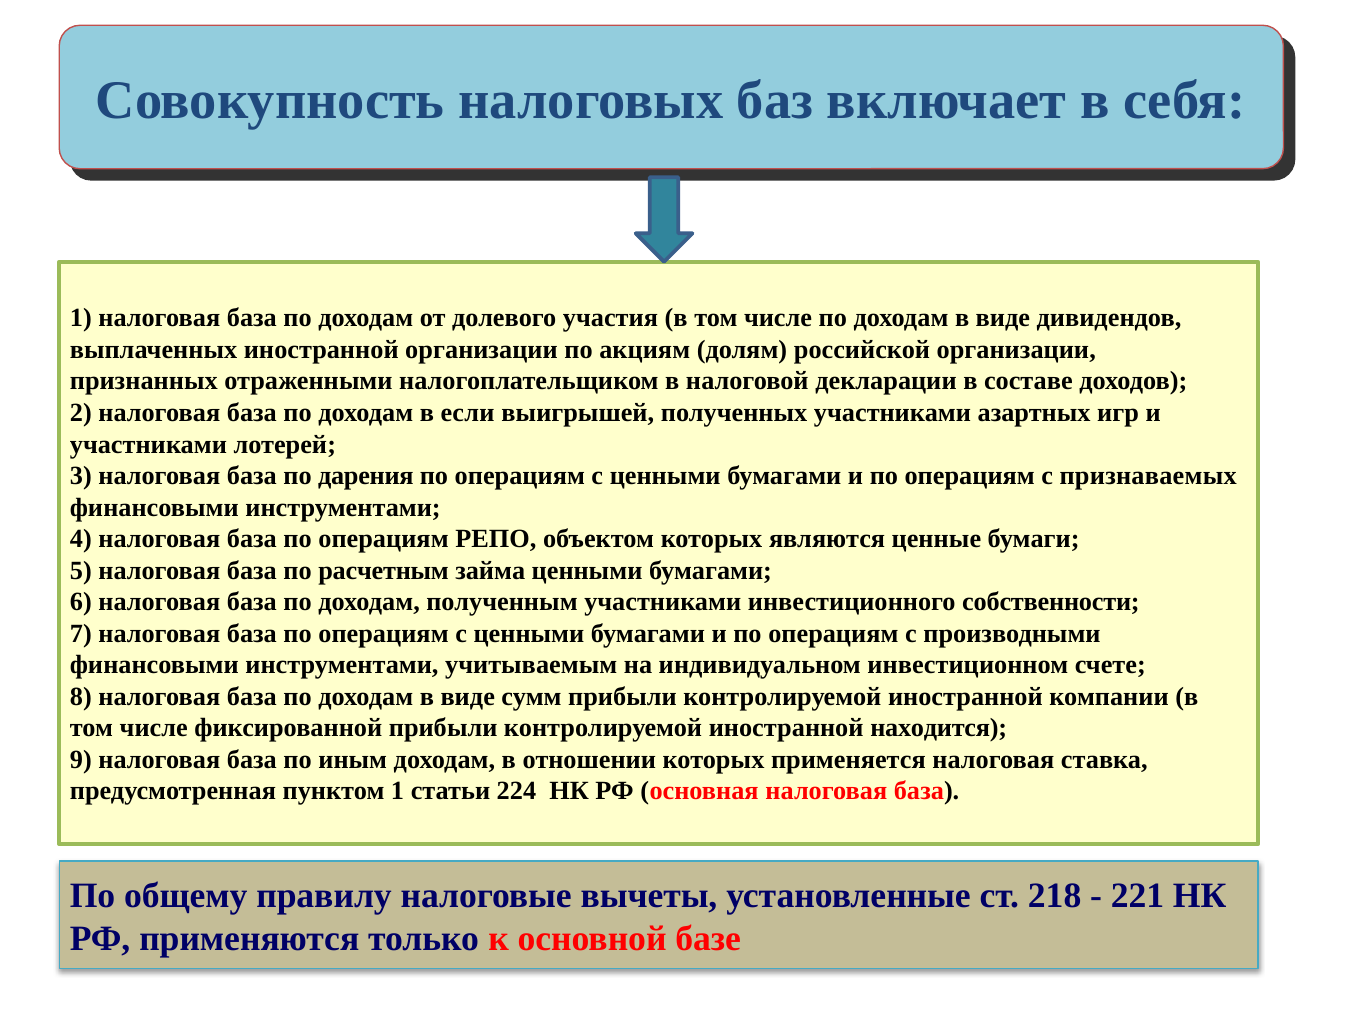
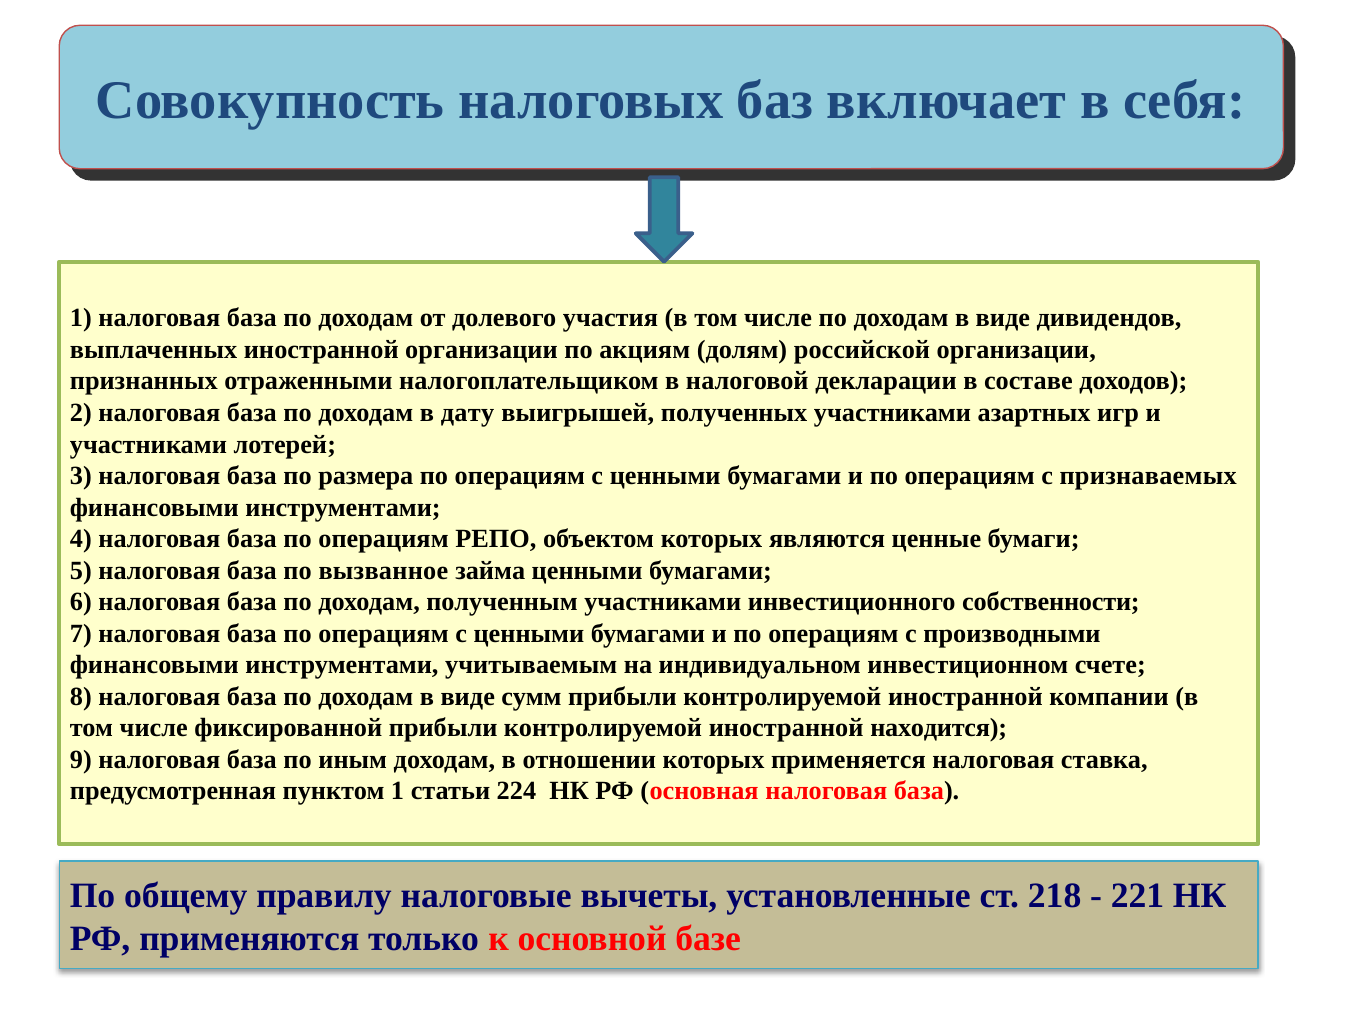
если: если -> дату
дарения: дарения -> размера
расчетным: расчетным -> вызванное
